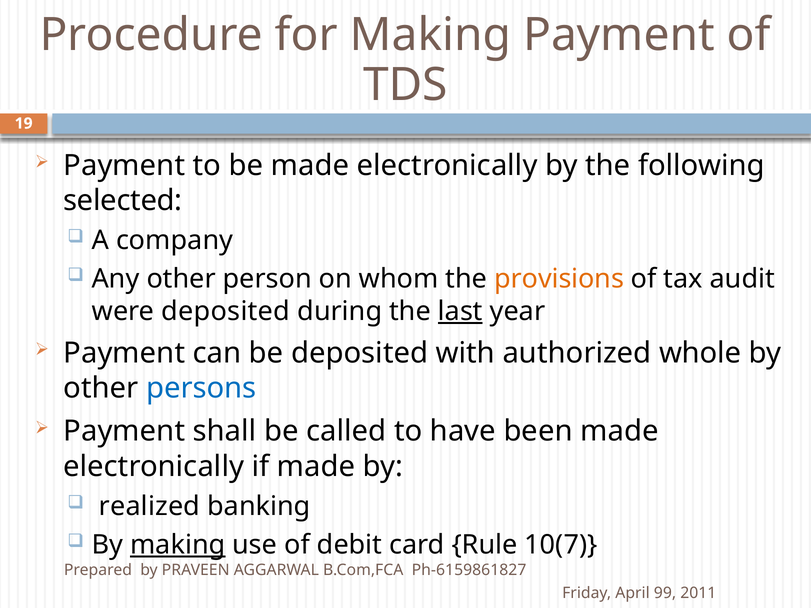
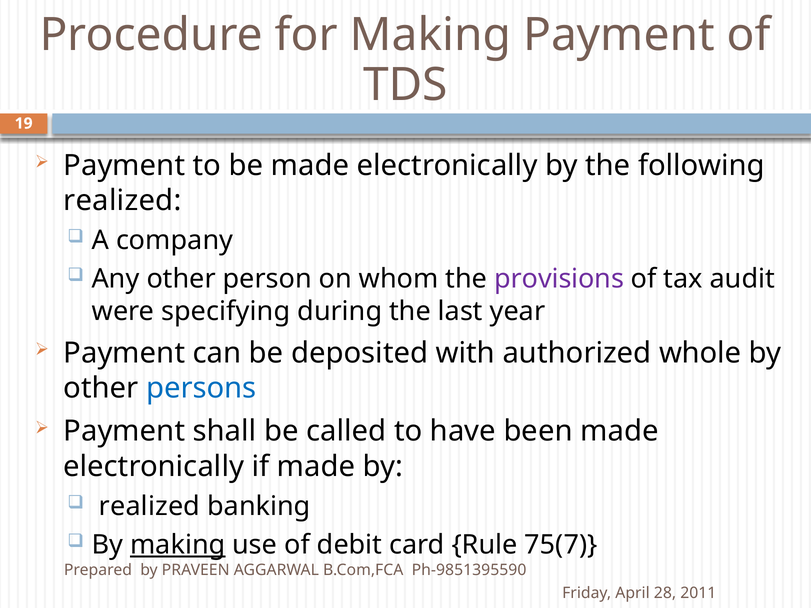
selected at (123, 201): selected -> realized
provisions colour: orange -> purple
were deposited: deposited -> specifying
last underline: present -> none
10(7: 10(7 -> 75(7
Ph-6159861827: Ph-6159861827 -> Ph-9851395590
99: 99 -> 28
